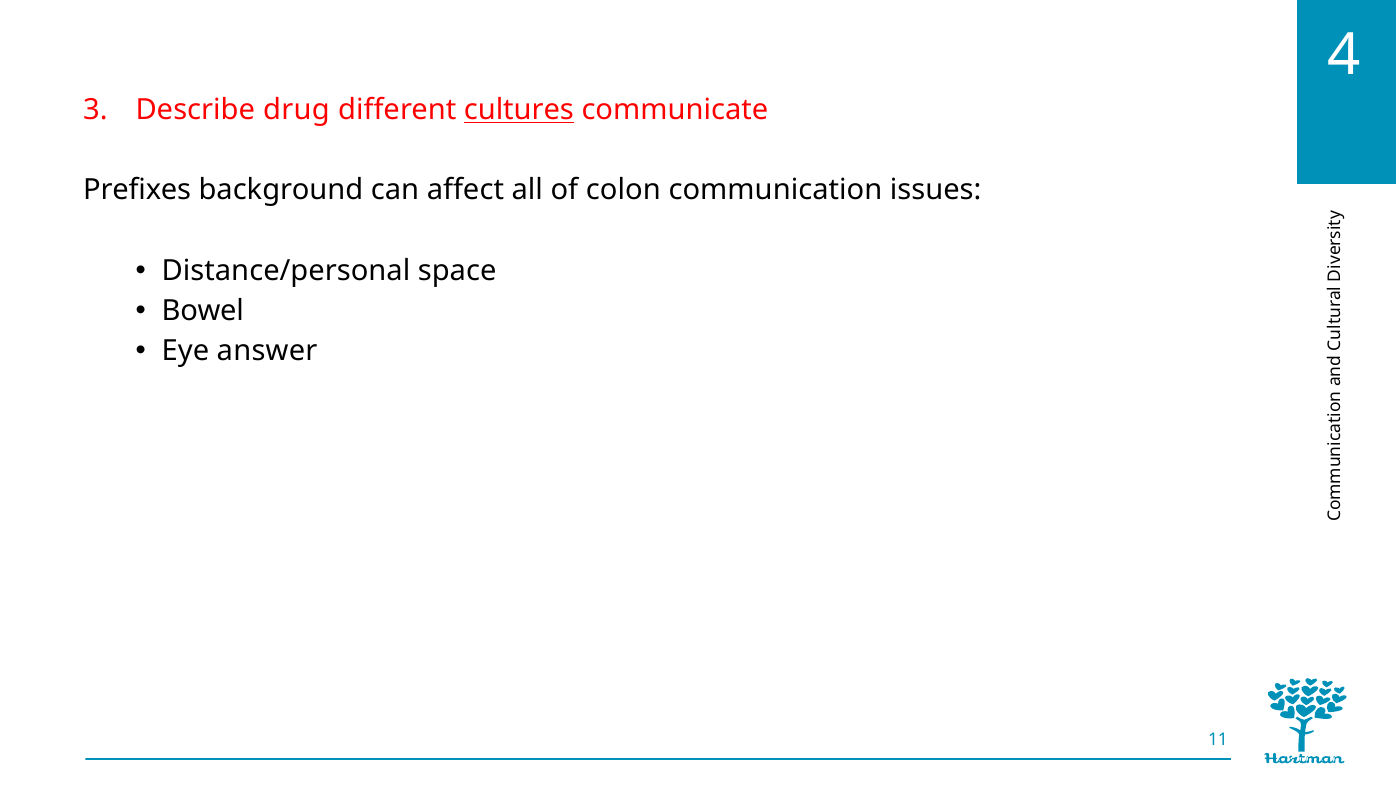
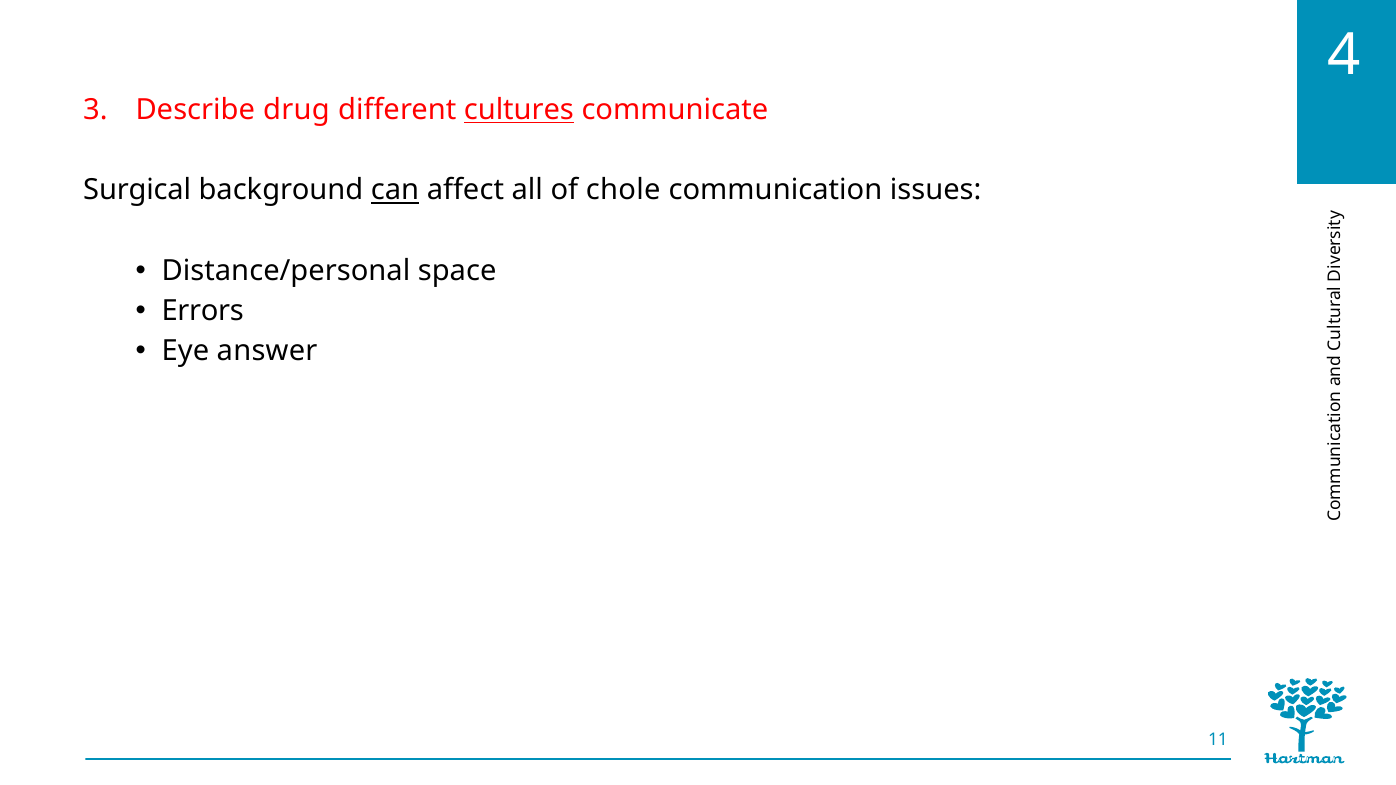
Prefixes: Prefixes -> Surgical
can underline: none -> present
colon: colon -> chole
Bowel: Bowel -> Errors
